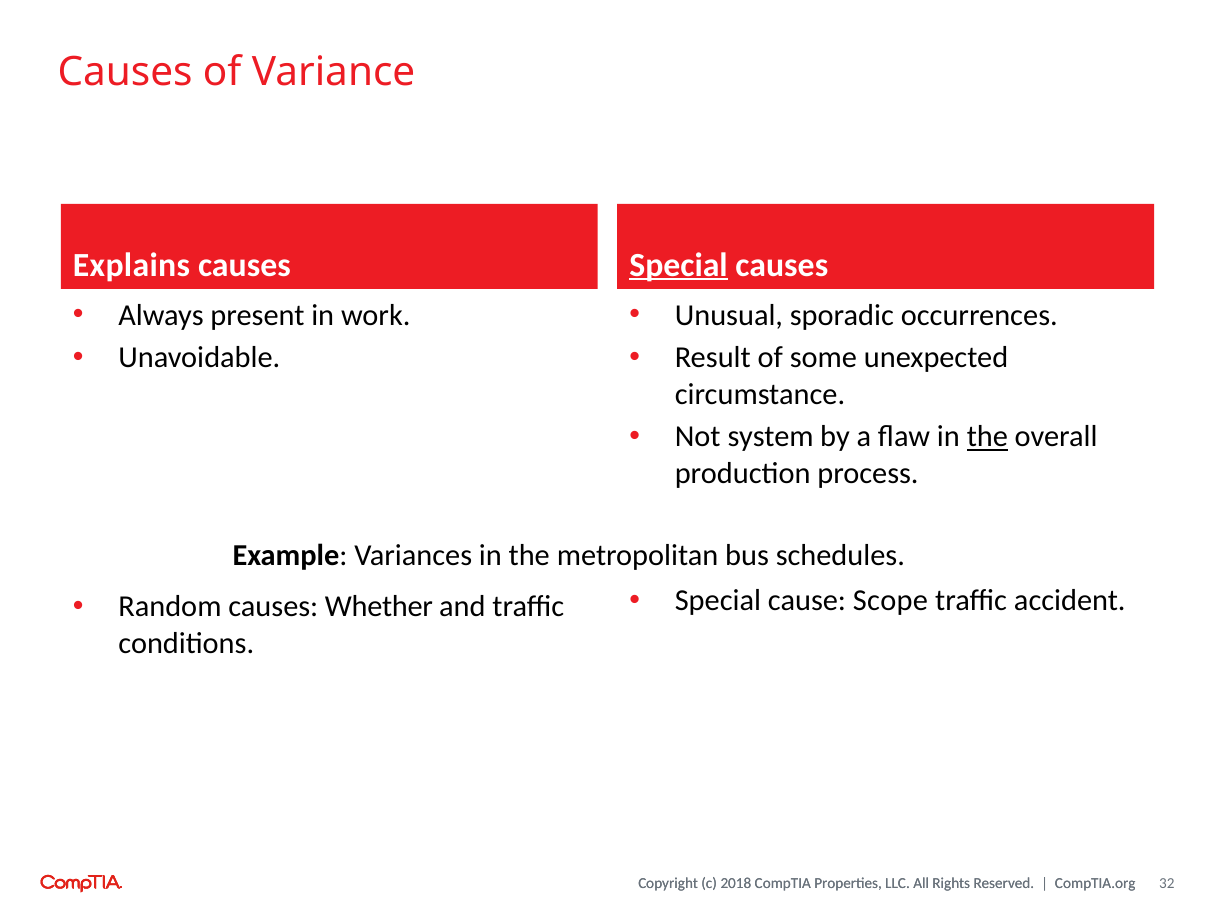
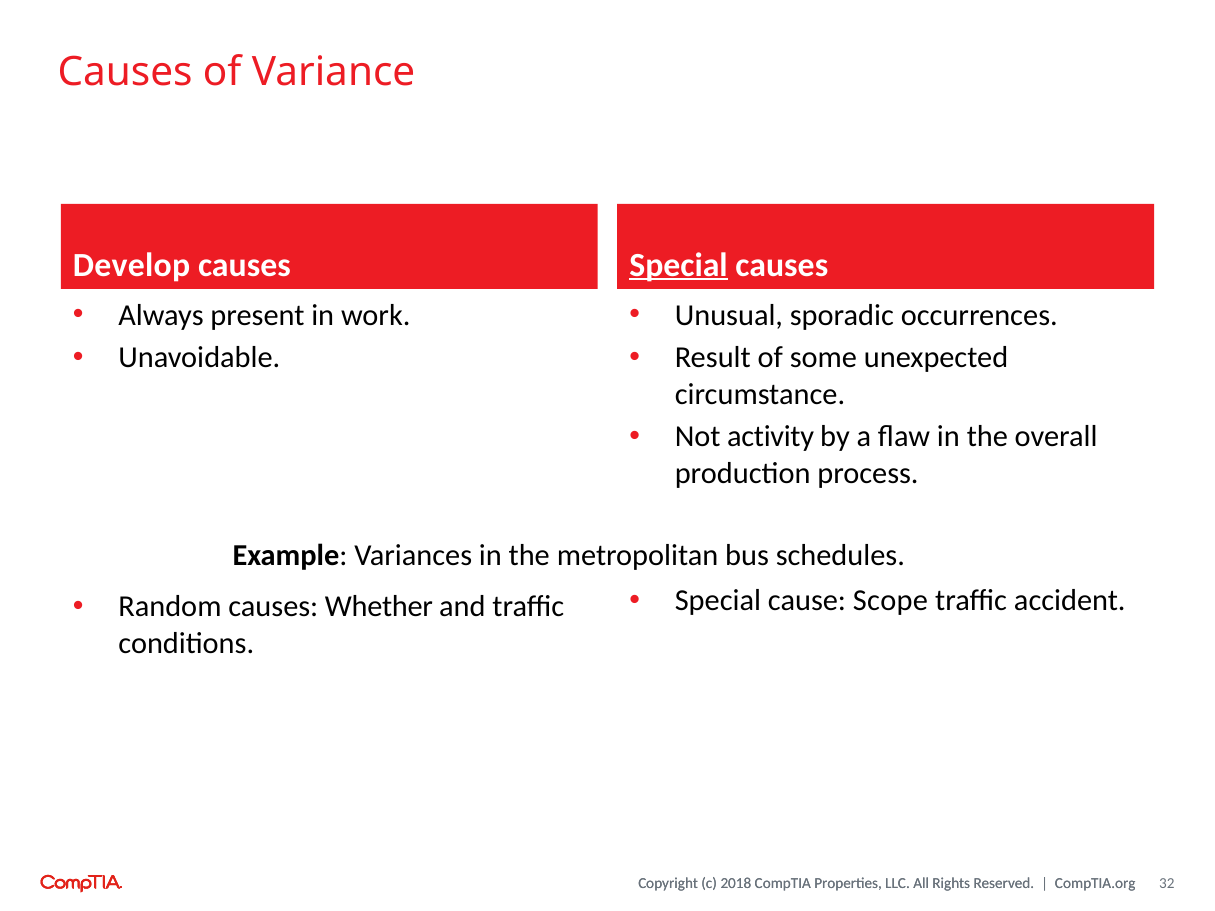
Explains: Explains -> Develop
system: system -> activity
the at (987, 437) underline: present -> none
